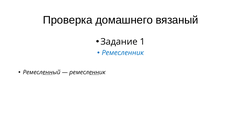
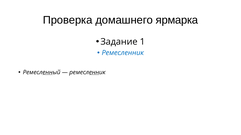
вязаный: вязаный -> ярмарка
